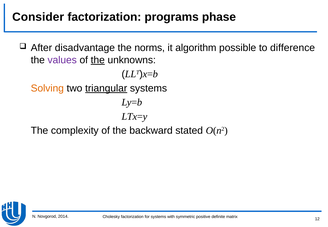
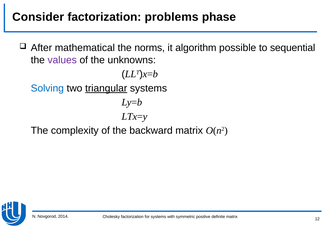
programs: programs -> problems
disadvantage: disadvantage -> mathematical
difference: difference -> sequential
the at (98, 60) underline: present -> none
Solving colour: orange -> blue
backward stated: stated -> matrix
